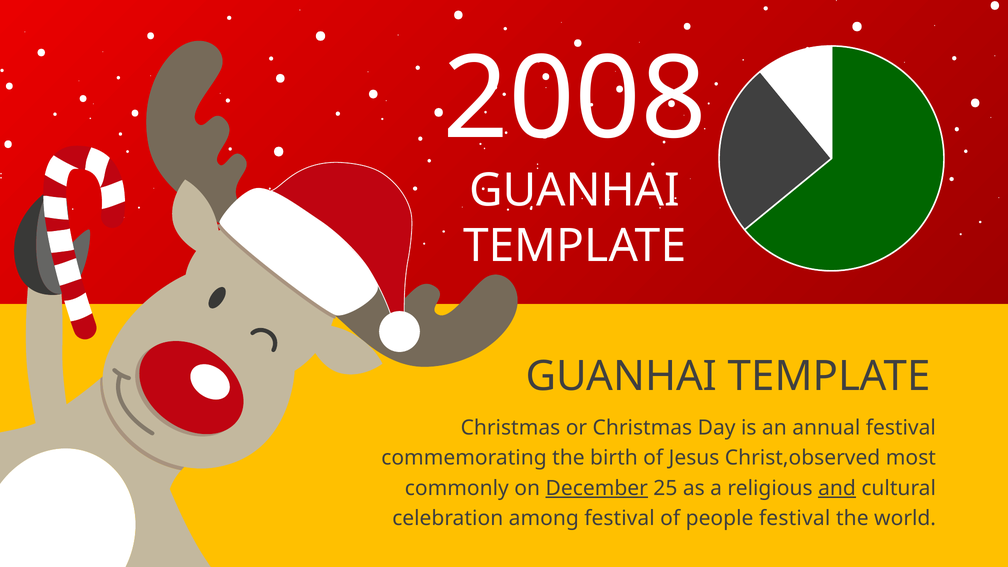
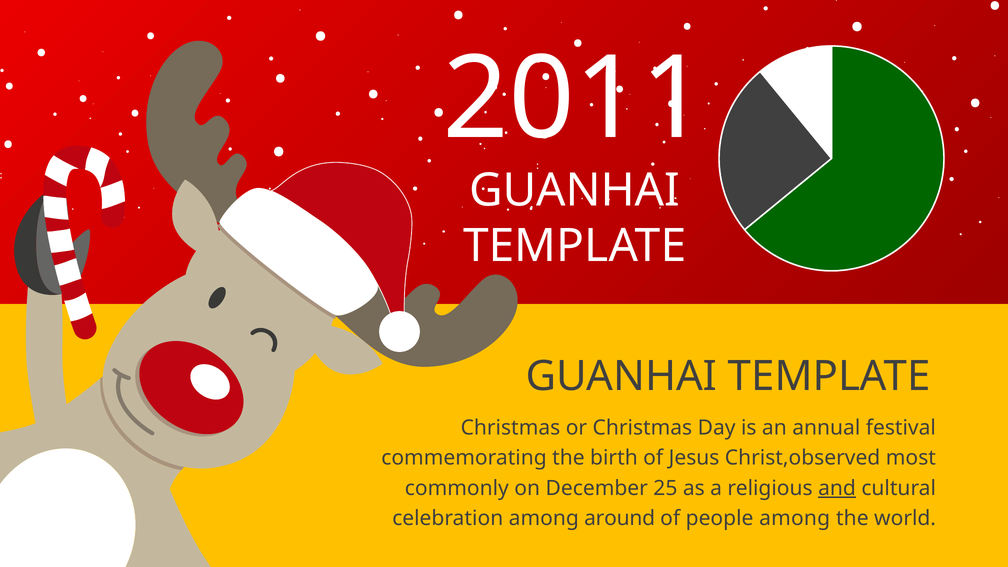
2008: 2008 -> 2011
December underline: present -> none
among festival: festival -> around
people festival: festival -> among
